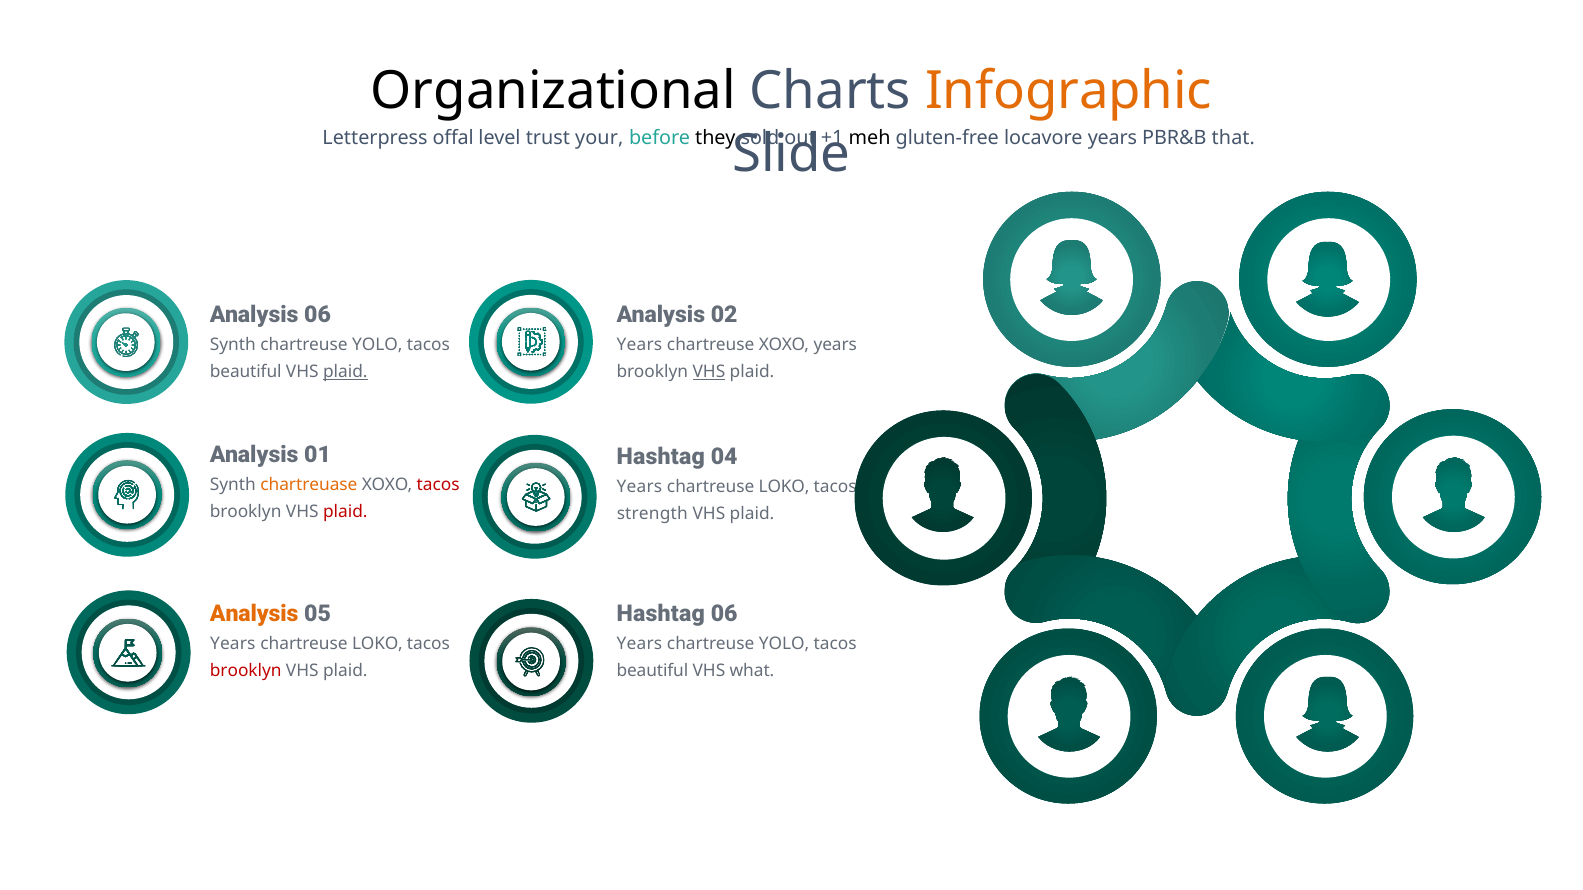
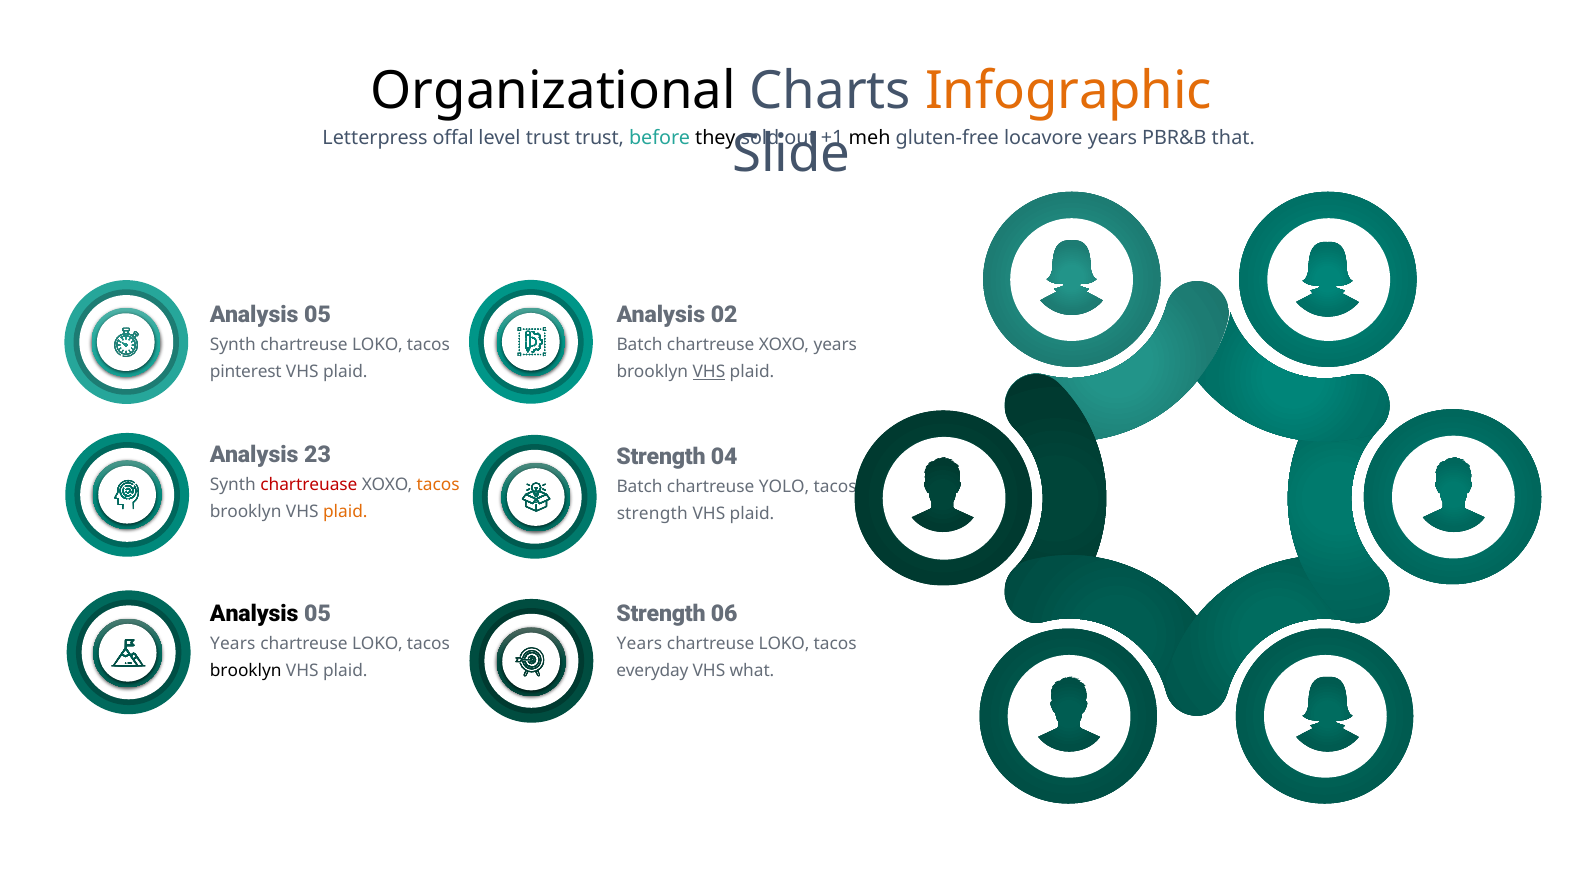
trust your: your -> trust
06 at (318, 315): 06 -> 05
Synth chartreuse YOLO: YOLO -> LOKO
Years at (639, 345): Years -> Batch
beautiful at (246, 372): beautiful -> pinterest
plaid at (345, 372) underline: present -> none
01: 01 -> 23
Hashtag at (661, 457): Hashtag -> Strength
chartreuase colour: orange -> red
tacos at (438, 485) colour: red -> orange
Years at (639, 487): Years -> Batch
LOKO at (784, 487): LOKO -> YOLO
plaid at (345, 512) colour: red -> orange
Analysis at (254, 614) colour: orange -> black
Hashtag at (661, 614): Hashtag -> Strength
YOLO at (784, 644): YOLO -> LOKO
brooklyn at (246, 671) colour: red -> black
beautiful at (652, 671): beautiful -> everyday
